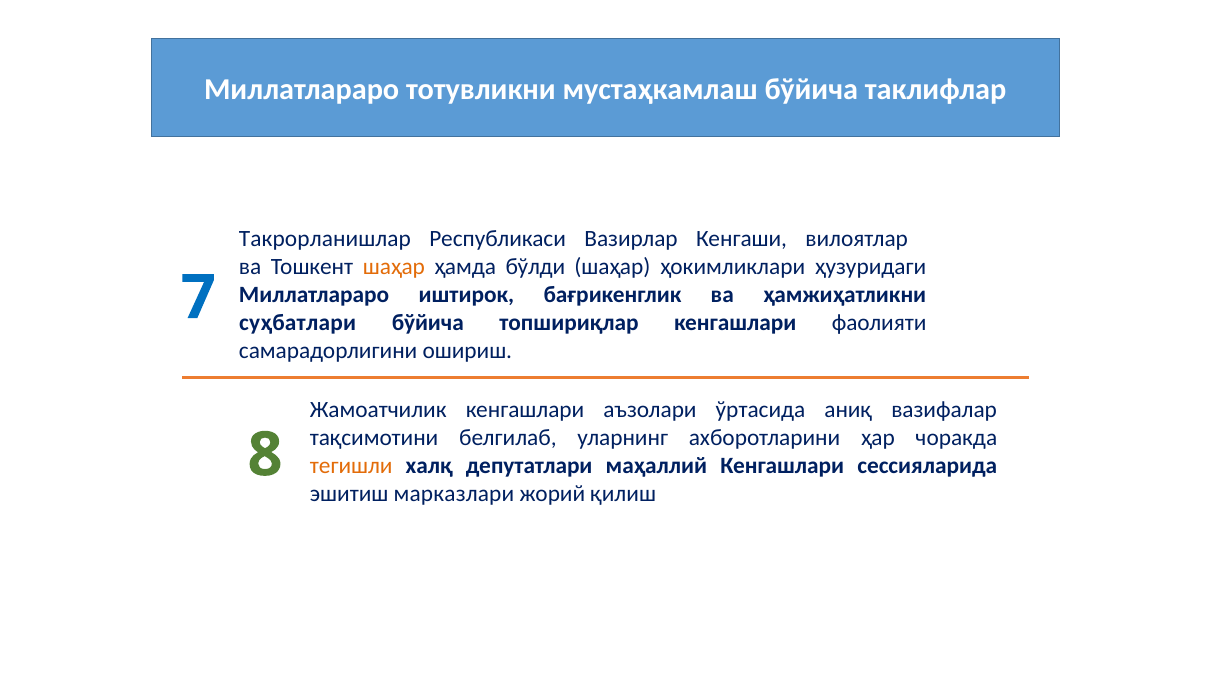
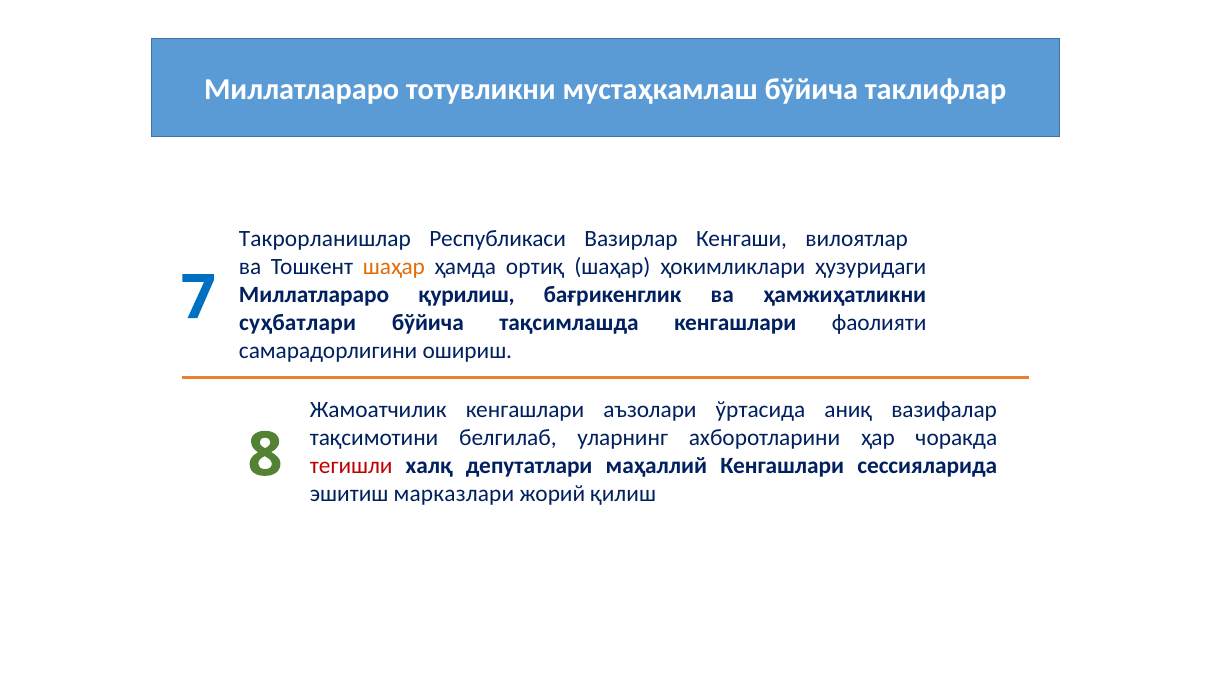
бўлди: бўлди -> ортиқ
иштирок: иштирок -> қурилиш
топшириқлар: топшириқлар -> тақсимлашда
тегишли colour: orange -> red
